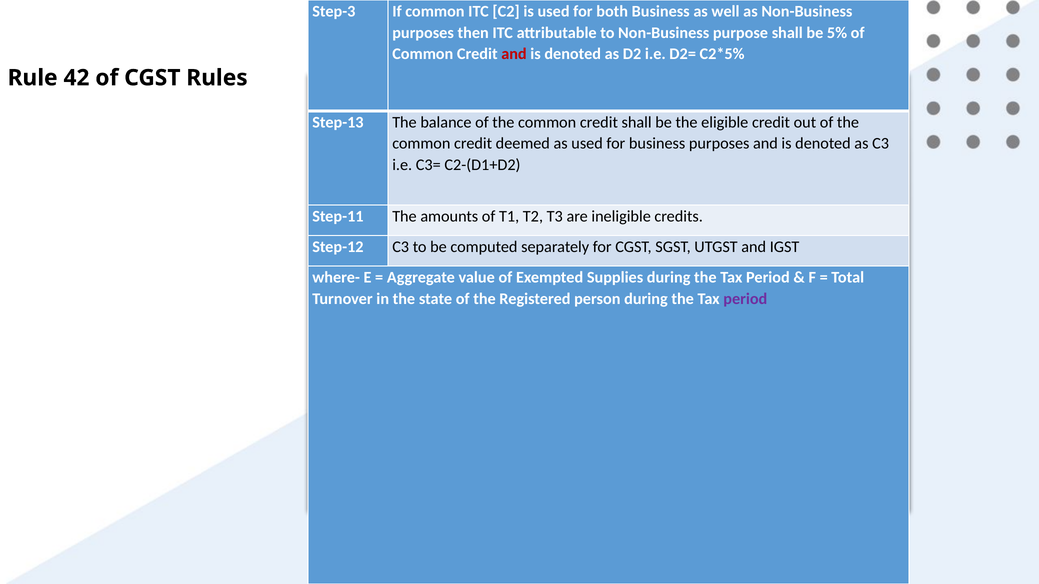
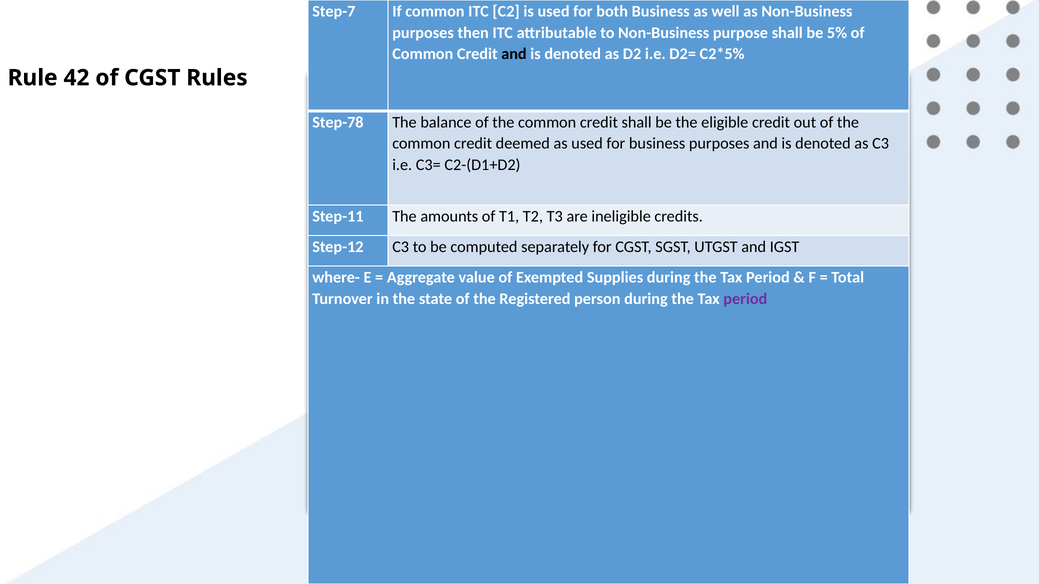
Step-3: Step-3 -> Step-7
and at (514, 54) colour: red -> black
Step-13: Step-13 -> Step-78
